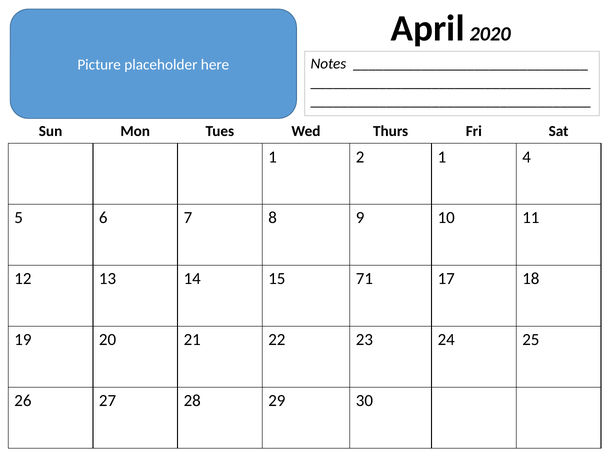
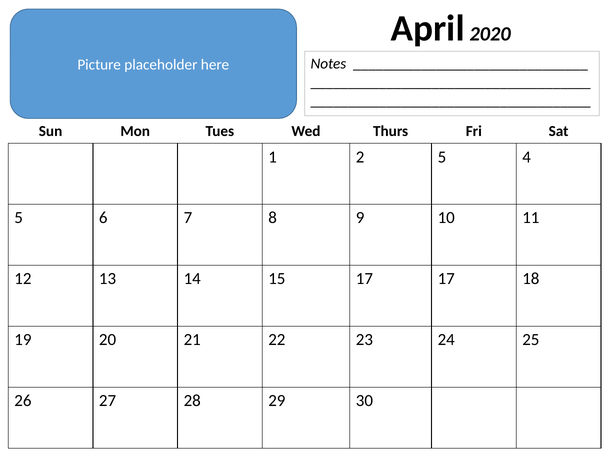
2 1: 1 -> 5
15 71: 71 -> 17
